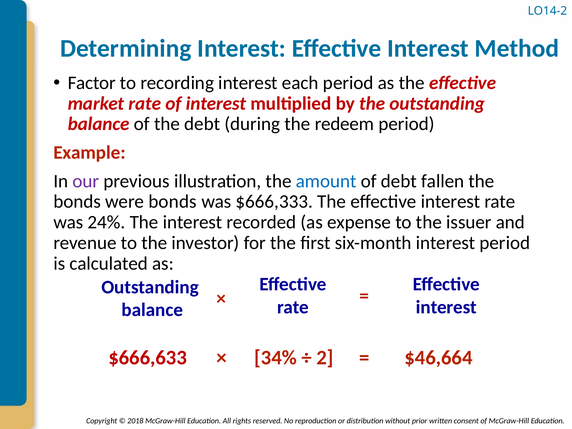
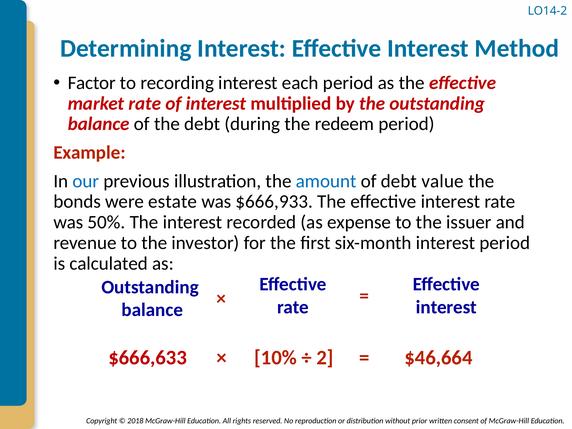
our colour: purple -> blue
fallen: fallen -> value
were bonds: bonds -> estate
$666,333: $666,333 -> $666,933
24%: 24% -> 50%
34%: 34% -> 10%
